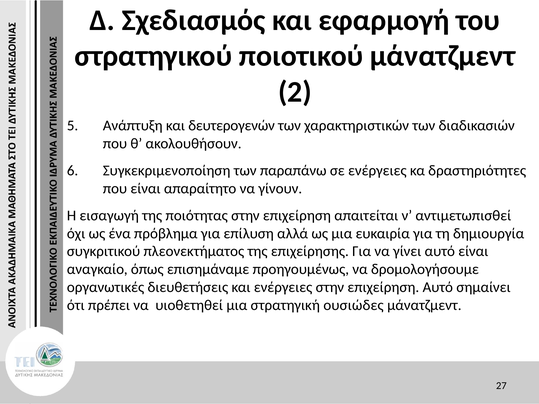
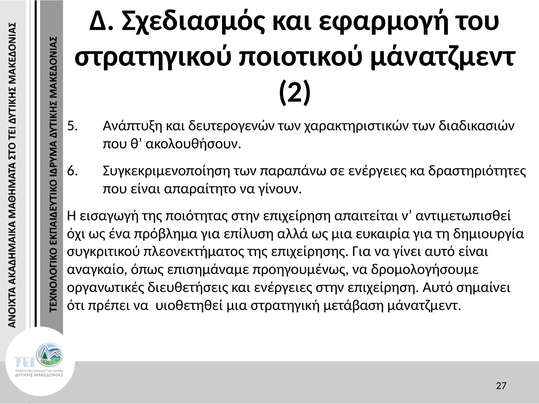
ουσιώδες: ουσιώδες -> μετάβαση
